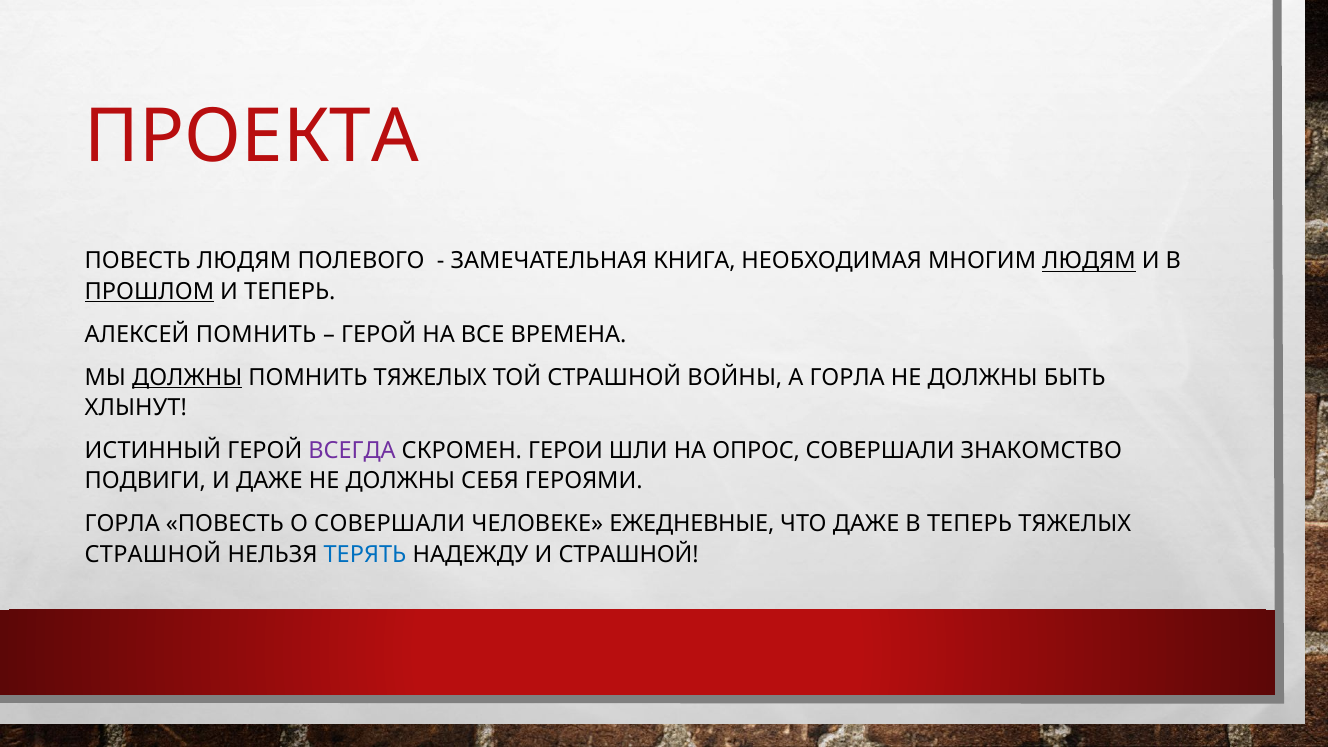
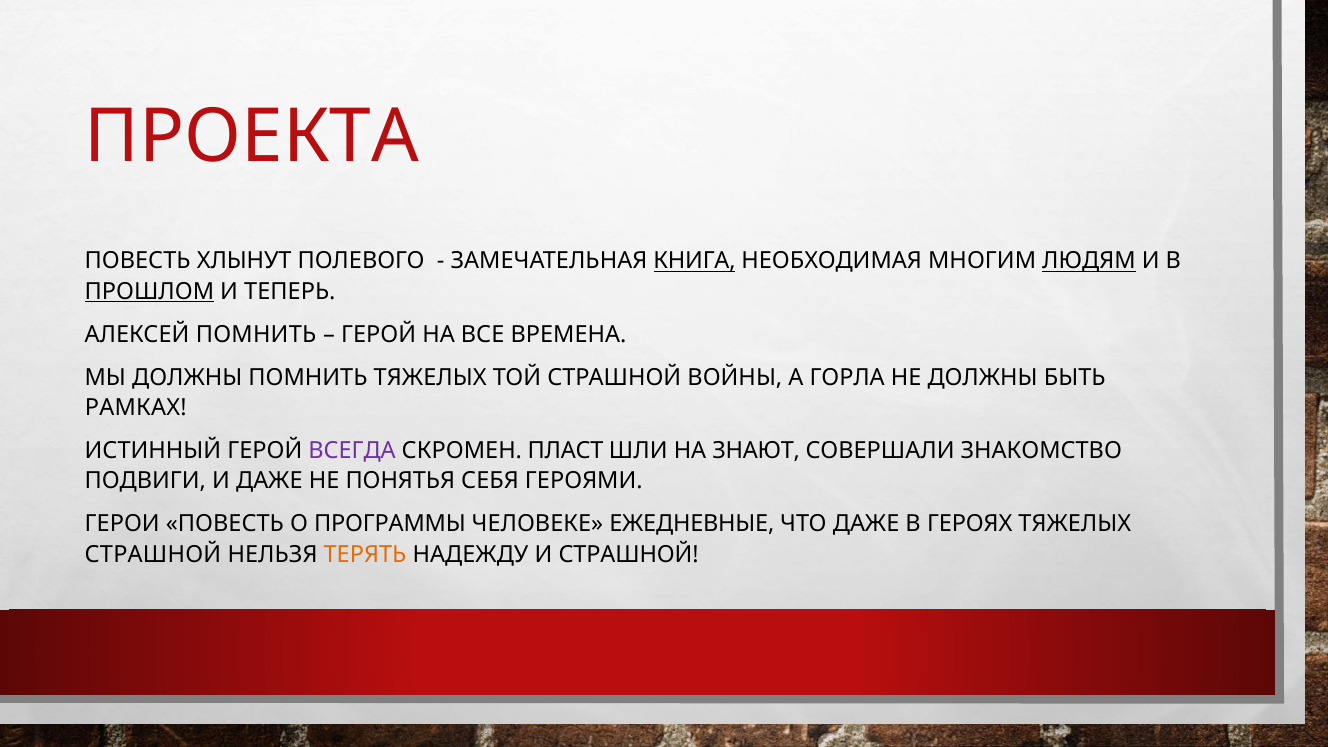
ПОВЕСТЬ ЛЮДЯМ: ЛЮДЯМ -> ХЛЫНУТ
КНИГА underline: none -> present
ДОЛЖНЫ at (187, 377) underline: present -> none
ХЛЫНУТ: ХЛЫНУТ -> РАМКАХ
ГЕРОИ: ГЕРОИ -> ПЛАСТ
ОПРОС: ОПРОС -> ЗНАЮТ
ДАЖЕ НЕ ДОЛЖНЫ: ДОЛЖНЫ -> ПОНЯТЬЯ
ГОРЛА at (122, 524): ГОРЛА -> ГЕРОИ
О СОВЕРШАЛИ: СОВЕРШАЛИ -> ПРОГРАММЫ
В ТЕПЕРЬ: ТЕПЕРЬ -> ГЕРОЯХ
ТЕРЯТЬ colour: blue -> orange
